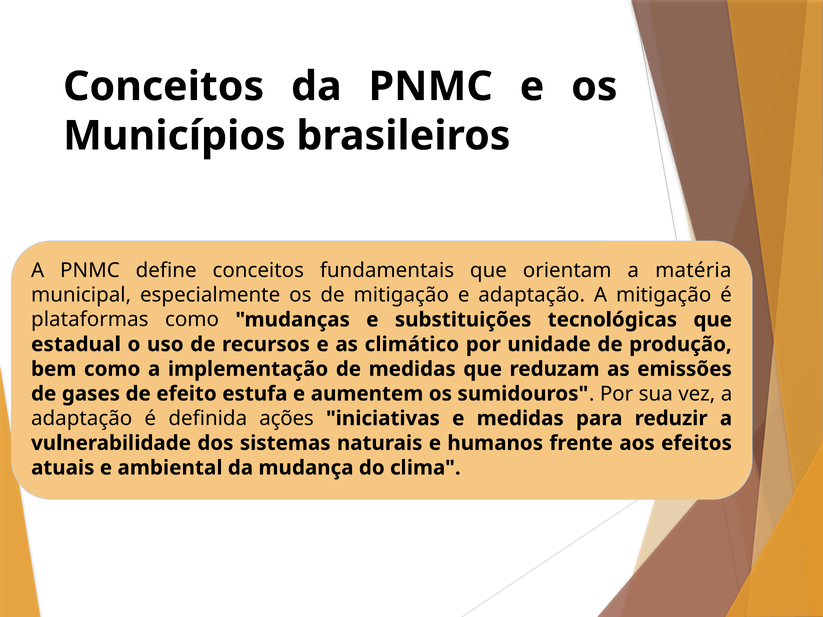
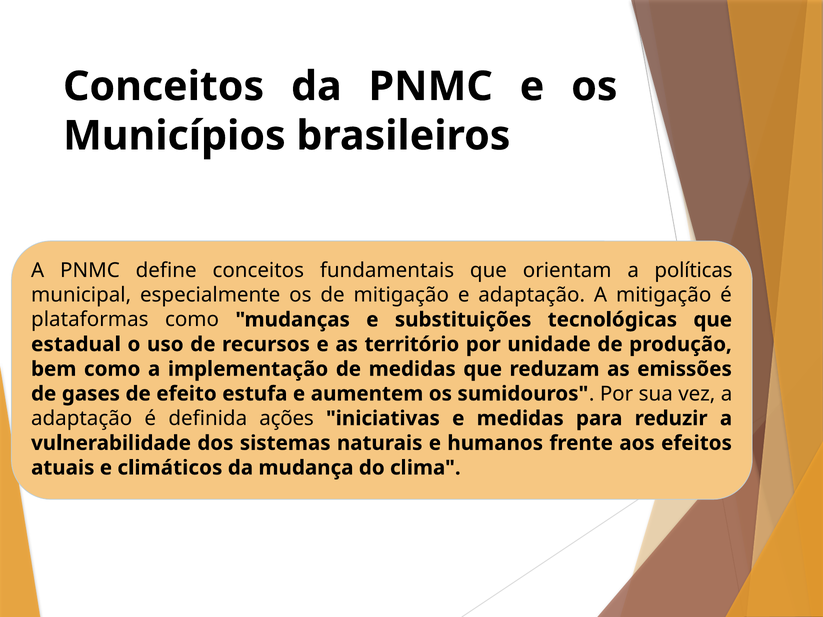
matéria: matéria -> políticas
climático: climático -> território
ambiental: ambiental -> climáticos
